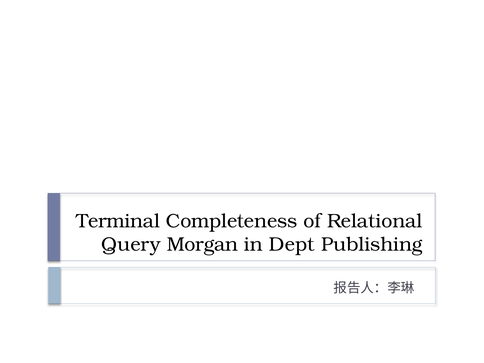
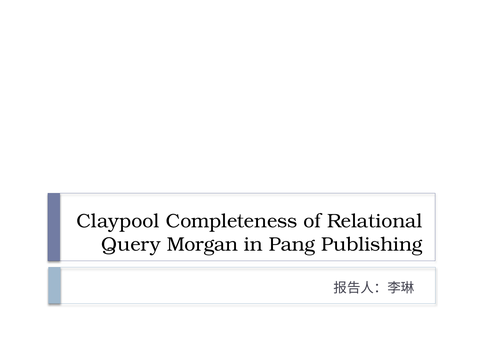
Terminal: Terminal -> Claypool
Dept: Dept -> Pang
